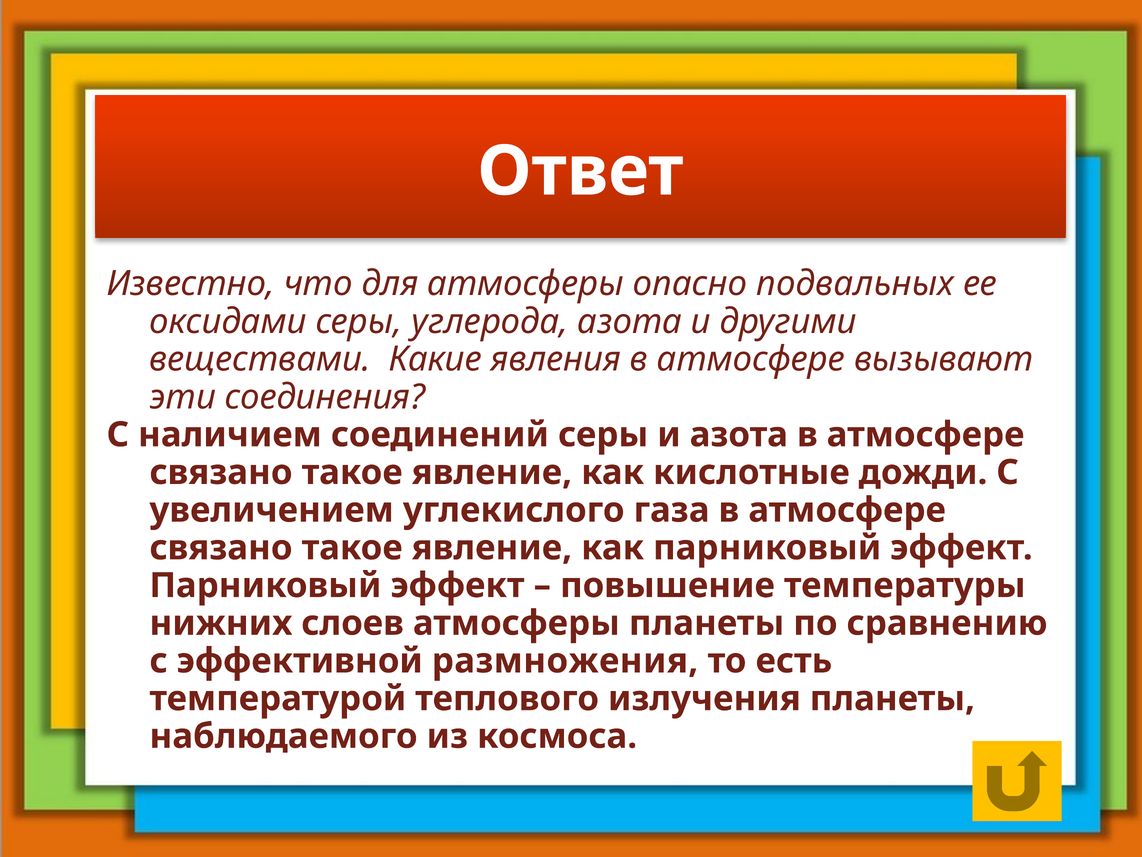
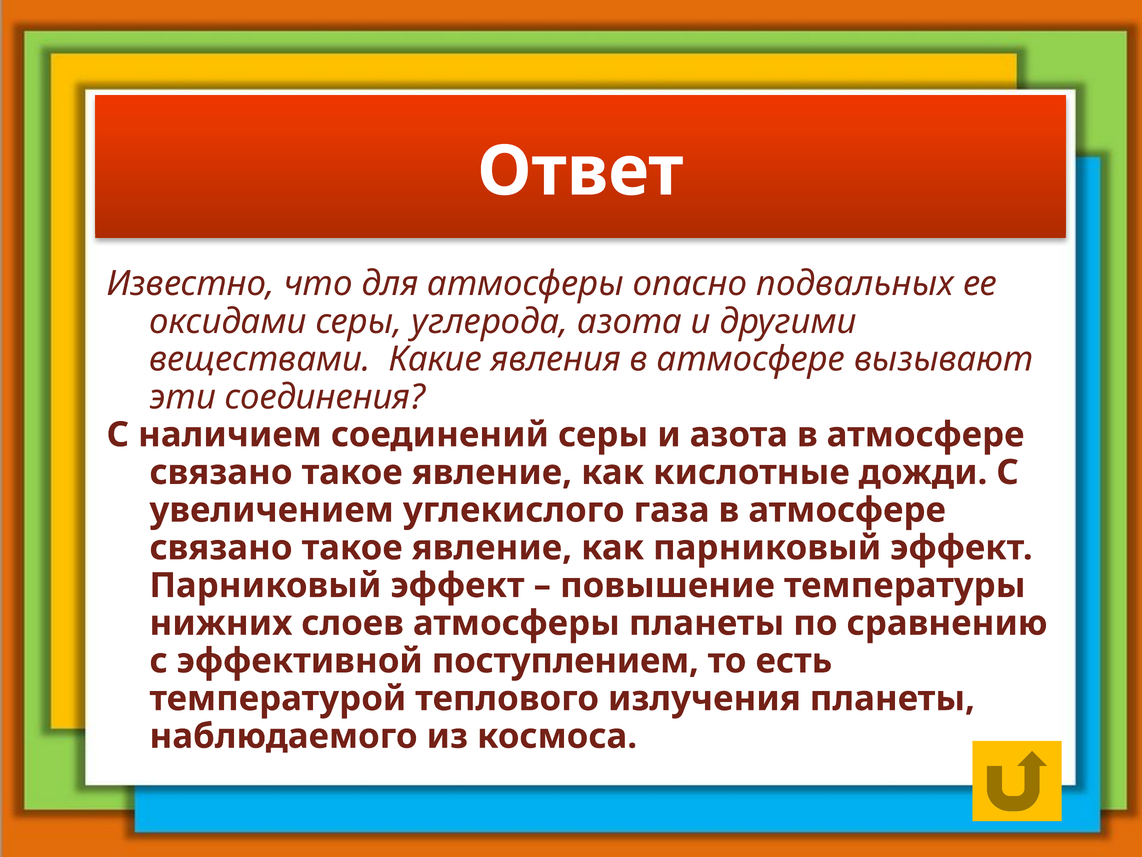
размножения: размножения -> поступлением
